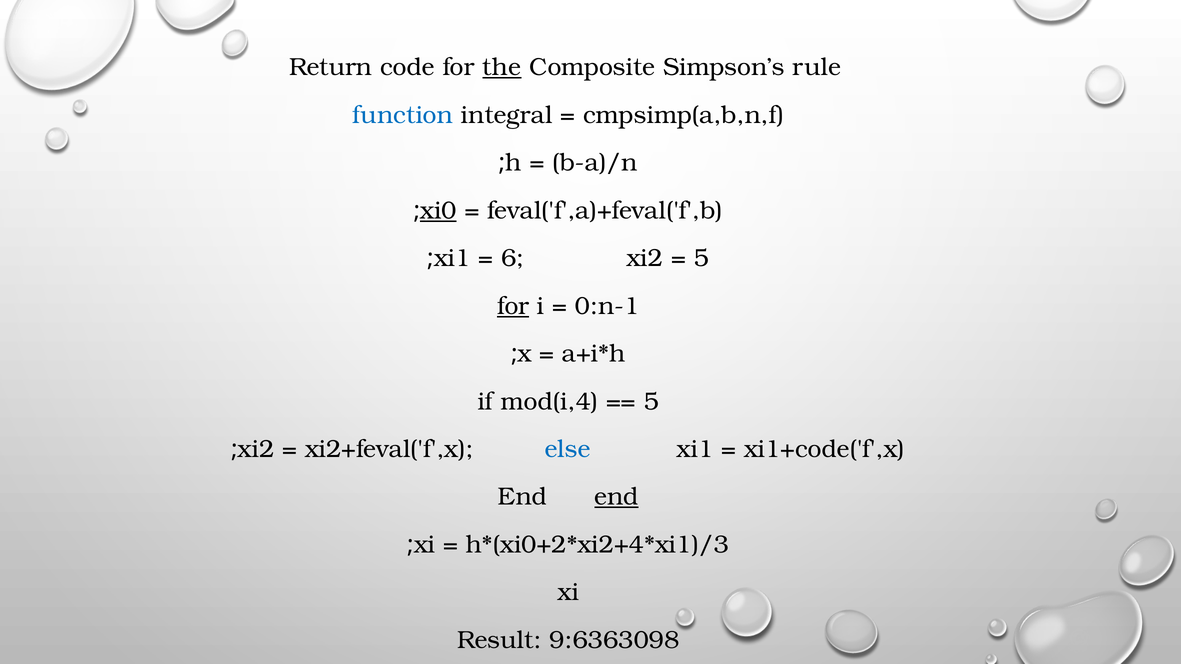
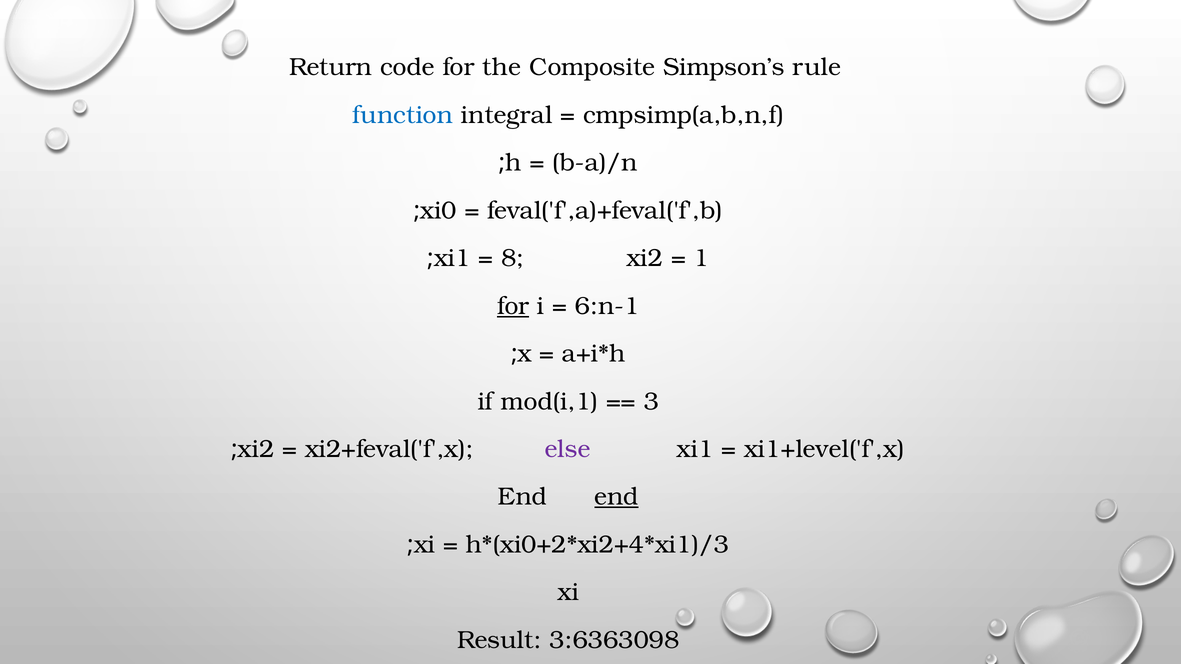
the underline: present -> none
xi0 underline: present -> none
6: 6 -> 8
5 at (701, 258): 5 -> 1
0:n-1: 0:n-1 -> 6:n-1
mod(i,4: mod(i,4 -> mod(i,1
5 at (651, 402): 5 -> 3
else colour: blue -> purple
xi1+code('f',x: xi1+code('f',x -> xi1+level('f',x
9:6363098: 9:6363098 -> 3:6363098
